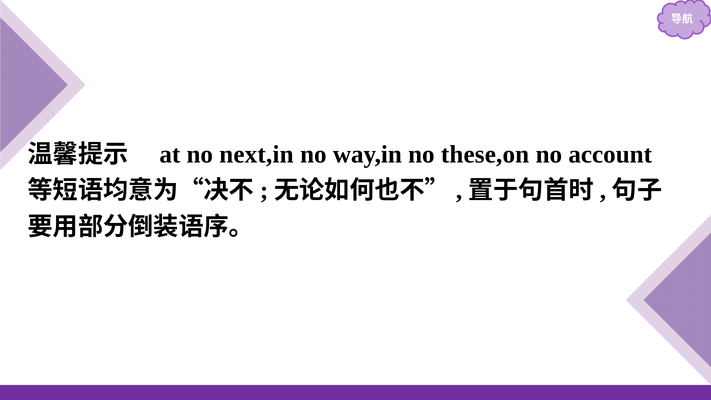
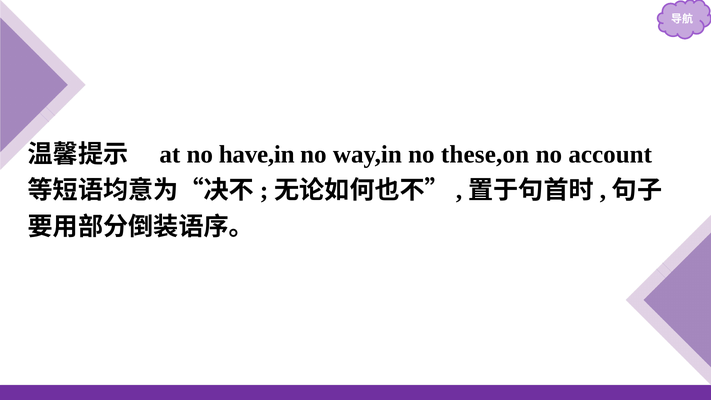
next,in: next,in -> have,in
